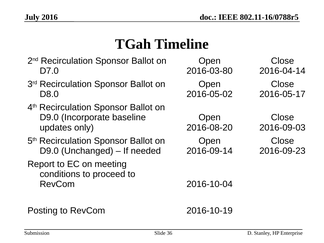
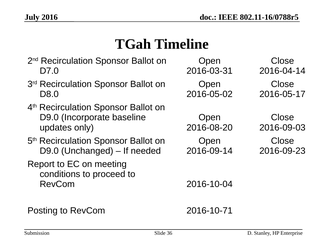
2016-03-80: 2016-03-80 -> 2016-03-31
2016-10-19: 2016-10-19 -> 2016-10-71
